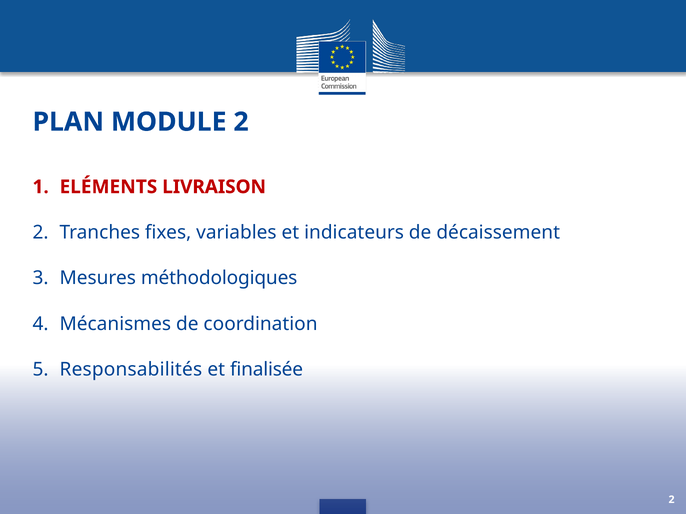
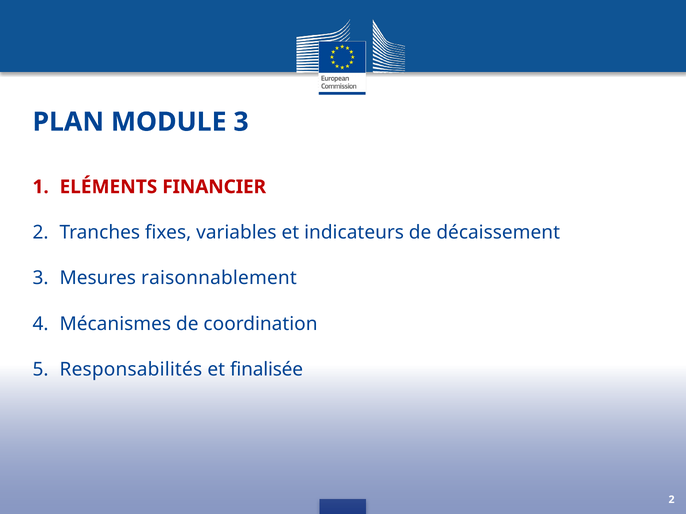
MODULE 2: 2 -> 3
LIVRAISON: LIVRAISON -> FINANCIER
méthodologiques: méthodologiques -> raisonnablement
